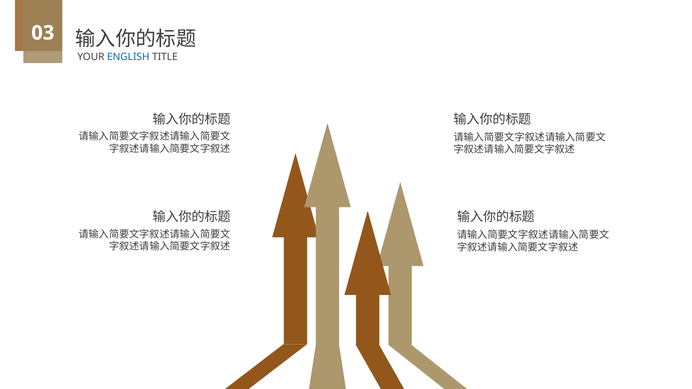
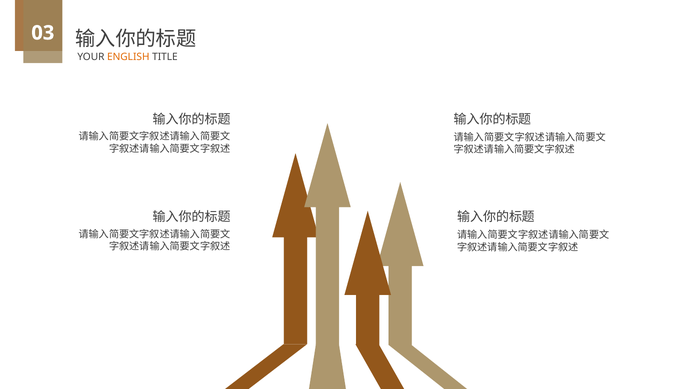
ENGLISH colour: blue -> orange
